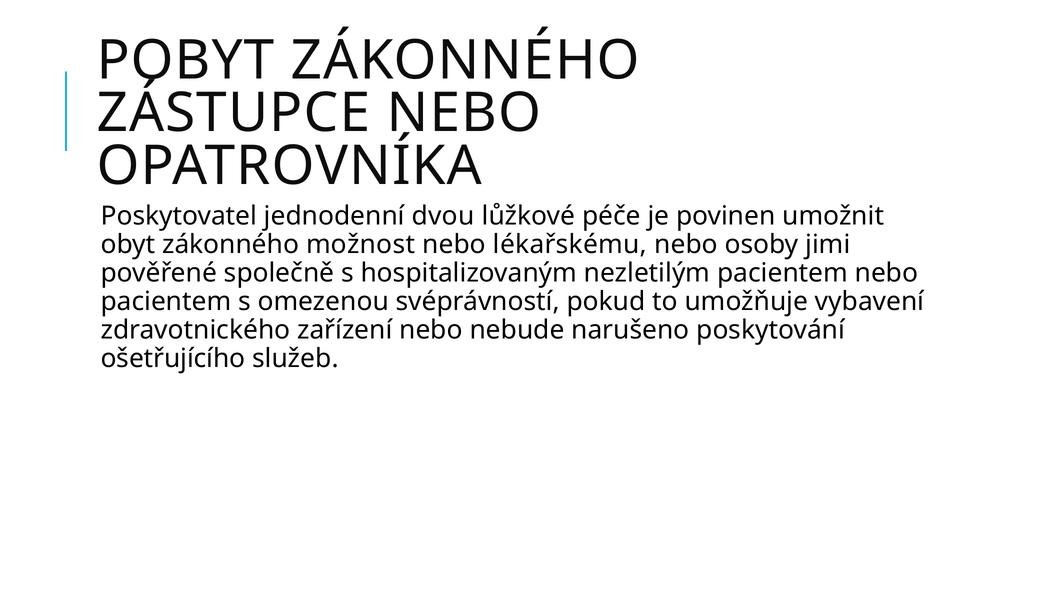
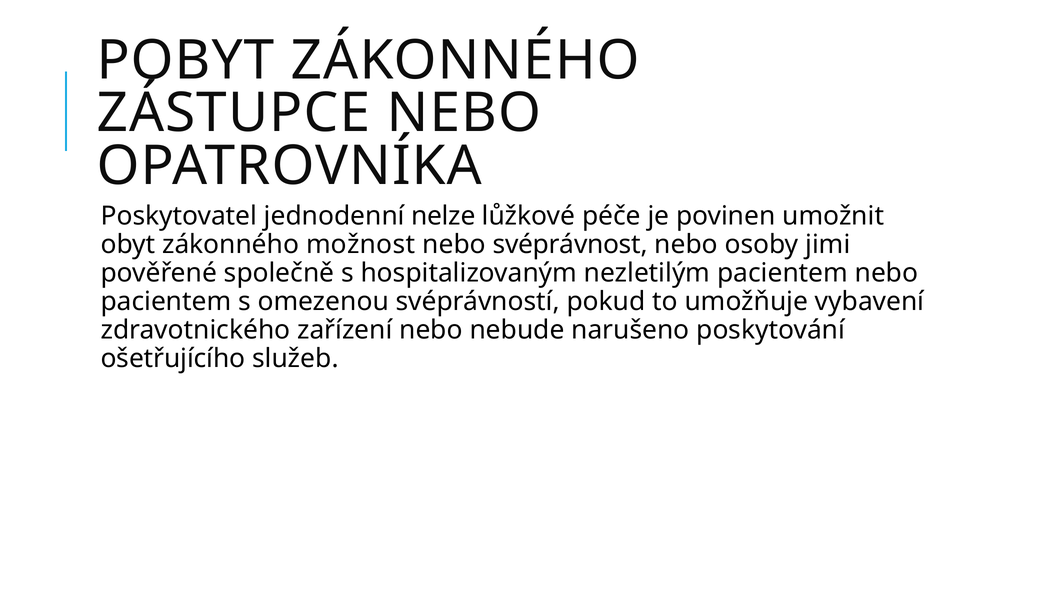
dvou: dvou -> nelze
lékařskému: lékařskému -> svéprávnost
